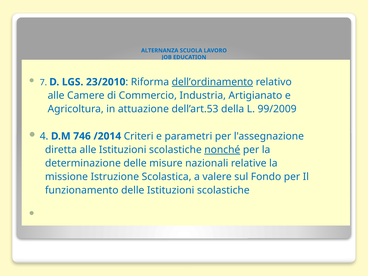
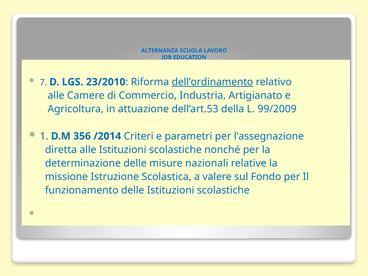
4: 4 -> 1
746: 746 -> 356
nonché underline: present -> none
